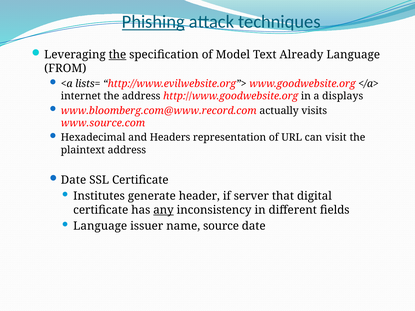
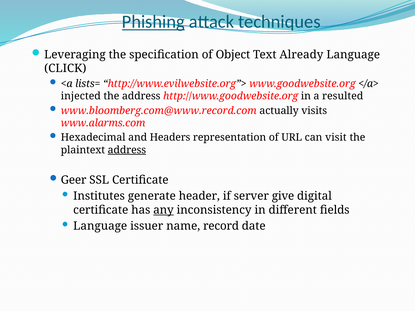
the at (117, 55) underline: present -> none
Model: Model -> Object
FROM: FROM -> CLICK
internet: internet -> injected
displays: displays -> resulted
www.source.com: www.source.com -> www.alarms.com
address at (127, 150) underline: none -> present
Date at (74, 180): Date -> Geer
that: that -> give
source: source -> record
